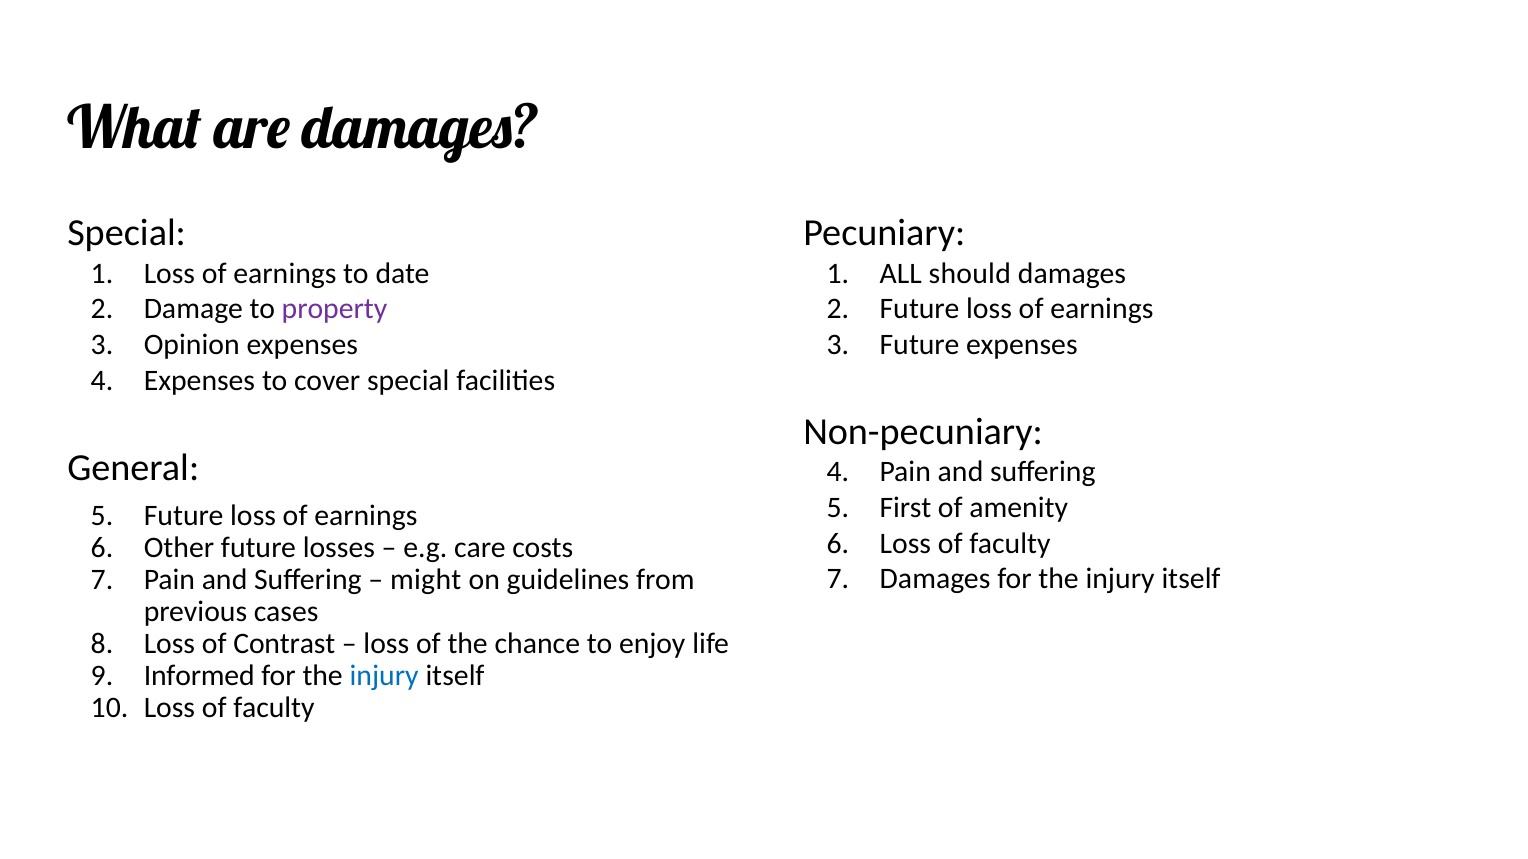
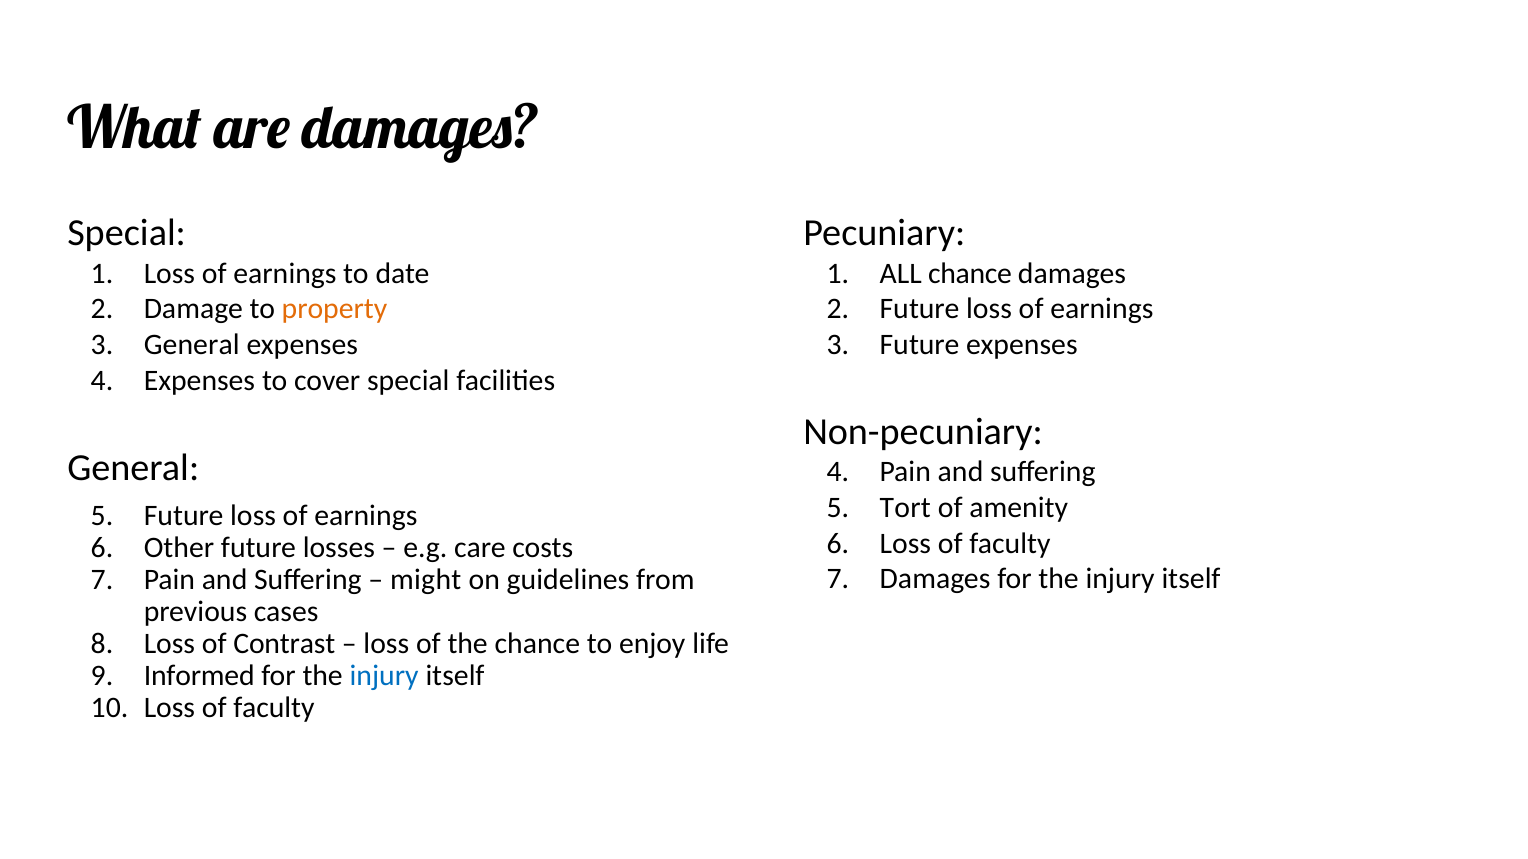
ALL should: should -> chance
property colour: purple -> orange
Opinion at (192, 345): Opinion -> General
First: First -> Tort
